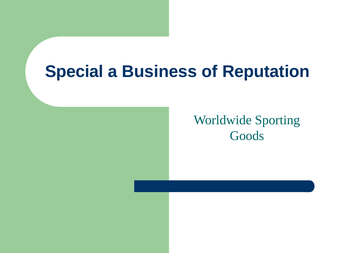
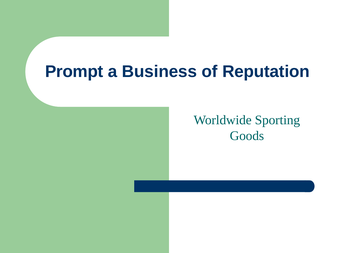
Special: Special -> Prompt
